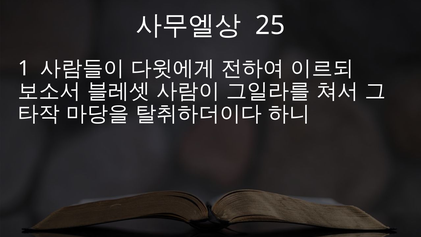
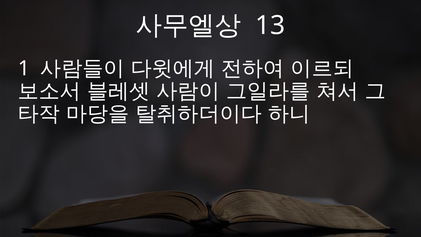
25: 25 -> 13
